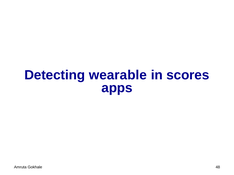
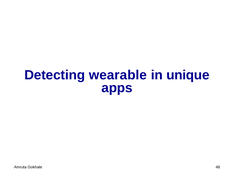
scores: scores -> unique
